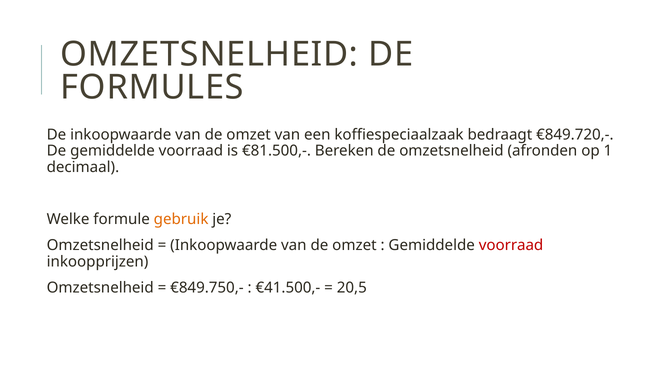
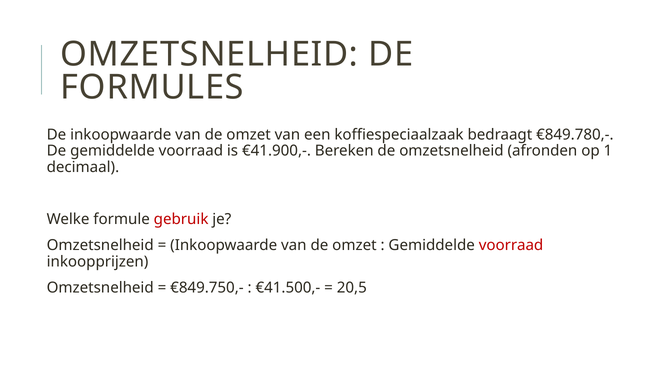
€849.720,-: €849.720,- -> €849.780,-
€81.500,-: €81.500,- -> €41.900,-
gebruik colour: orange -> red
